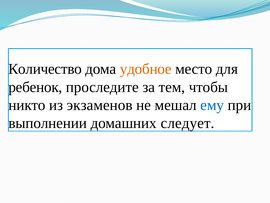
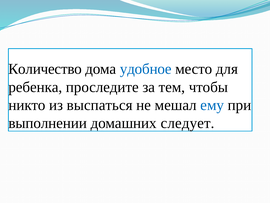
удобное colour: orange -> blue
ребенок: ребенок -> ребенка
экзаменов: экзаменов -> выспаться
